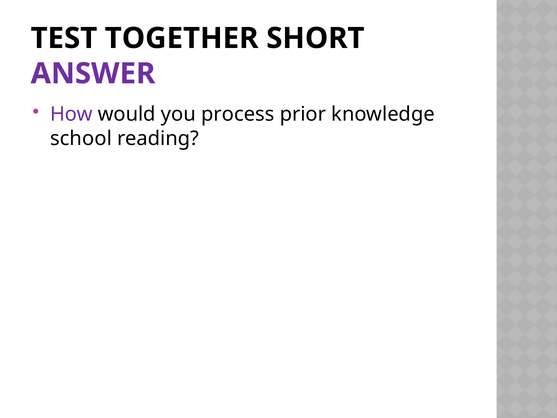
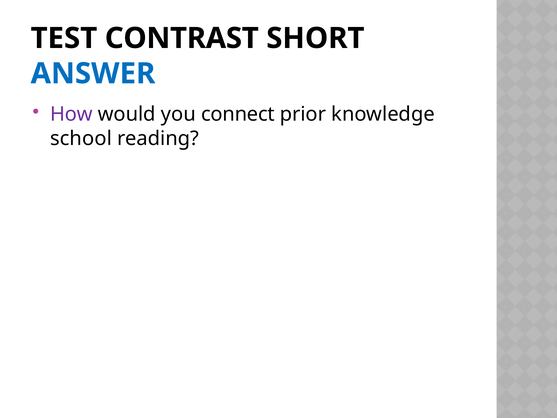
TOGETHER: TOGETHER -> CONTRAST
ANSWER colour: purple -> blue
process: process -> connect
